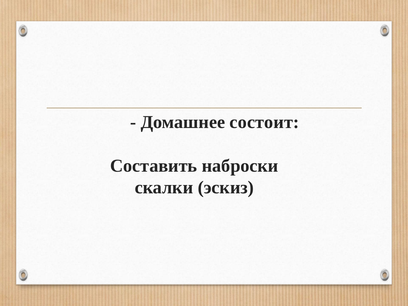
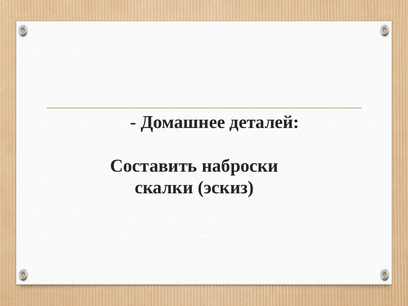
состоит: состоит -> деталей
